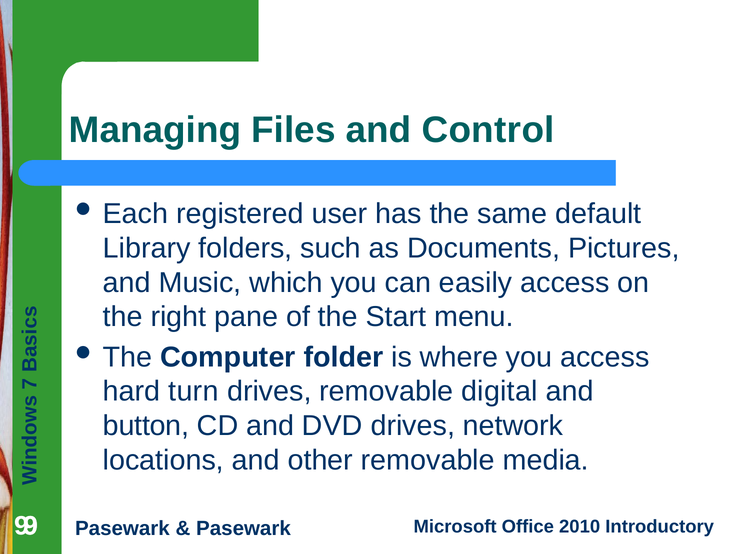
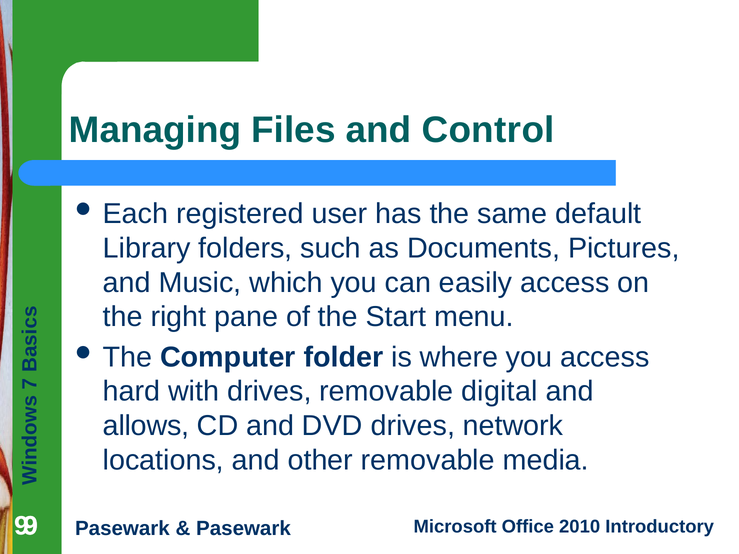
turn: turn -> with
button: button -> allows
